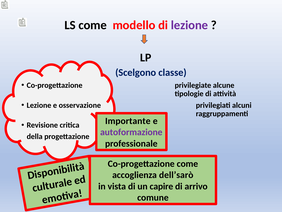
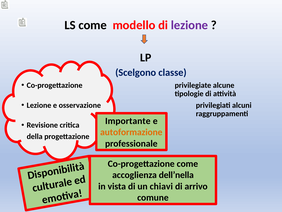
autoformazione colour: purple -> orange
dell’sarò: dell’sarò -> dell’nella
capire: capire -> chiavi
